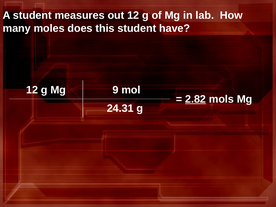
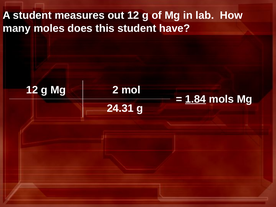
9: 9 -> 2
2.82: 2.82 -> 1.84
